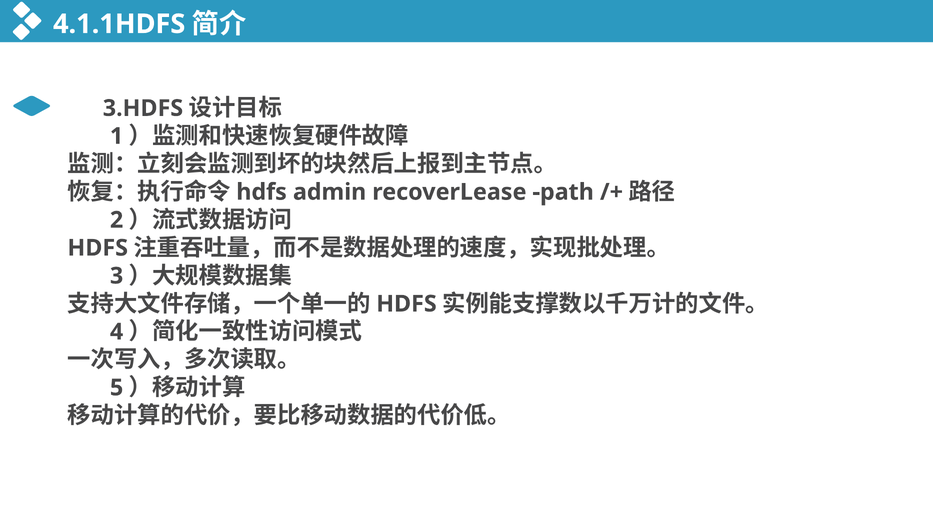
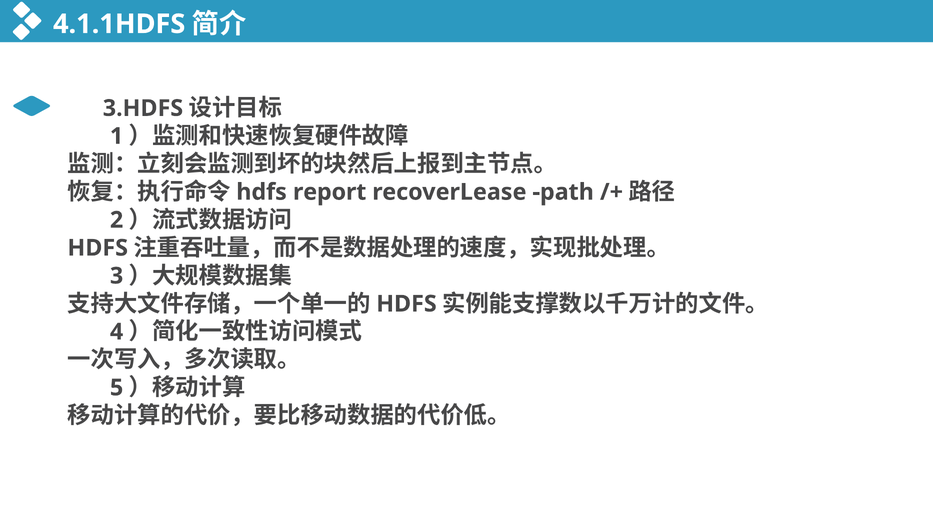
admin: admin -> report
